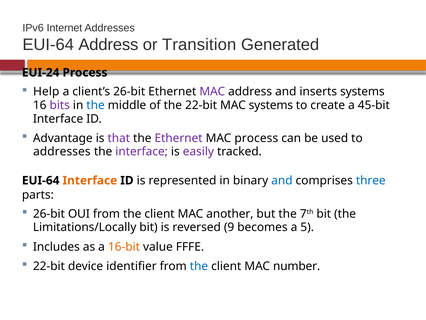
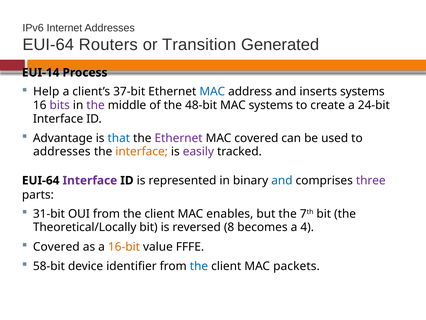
EUI-64 Address: Address -> Routers
EUI-24: EUI-24 -> EUI-14
client’s 26-bit: 26-bit -> 37-bit
MAC at (212, 92) colour: purple -> blue
the at (96, 105) colour: blue -> purple
the 22-bit: 22-bit -> 48-bit
45-bit: 45-bit -> 24-bit
that colour: purple -> blue
MAC process: process -> covered
interface at (142, 151) colour: purple -> orange
Interface at (90, 180) colour: orange -> purple
three colour: blue -> purple
26-bit at (49, 214): 26-bit -> 31-bit
another: another -> enables
Limitations/Locally: Limitations/Locally -> Theoretical/Locally
9: 9 -> 8
5: 5 -> 4
Includes at (56, 246): Includes -> Covered
22-bit at (49, 266): 22-bit -> 58-bit
number: number -> packets
